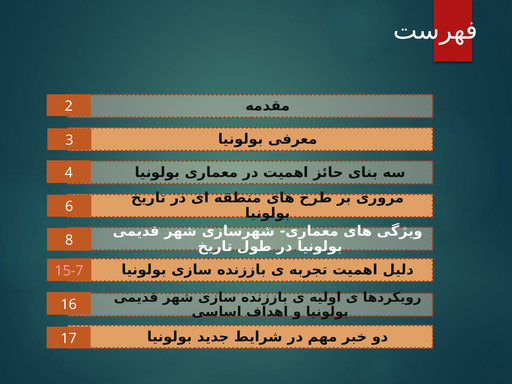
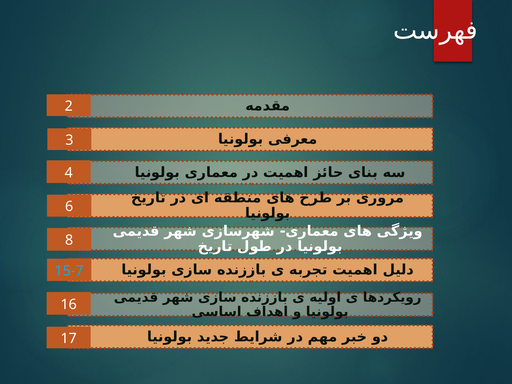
15-7 colour: pink -> light blue
